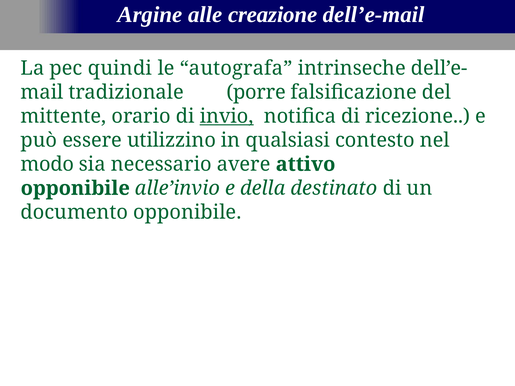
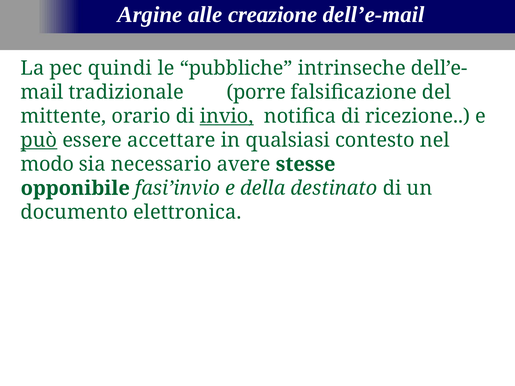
autografa: autografa -> pubbliche
può underline: none -> present
utilizzino: utilizzino -> accettare
attivo: attivo -> stesse
alle’invio: alle’invio -> fasi’invio
documento opponibile: opponibile -> elettronica
